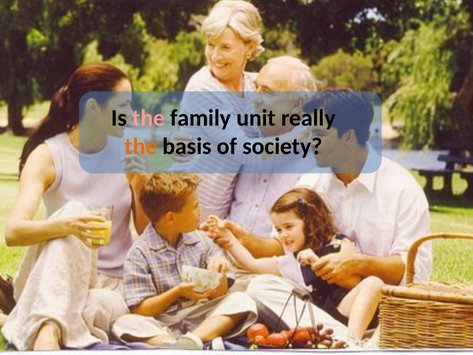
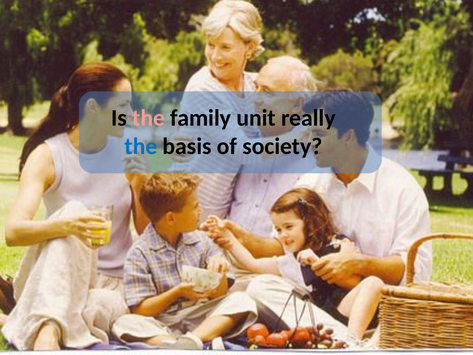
the at (141, 146) colour: orange -> blue
